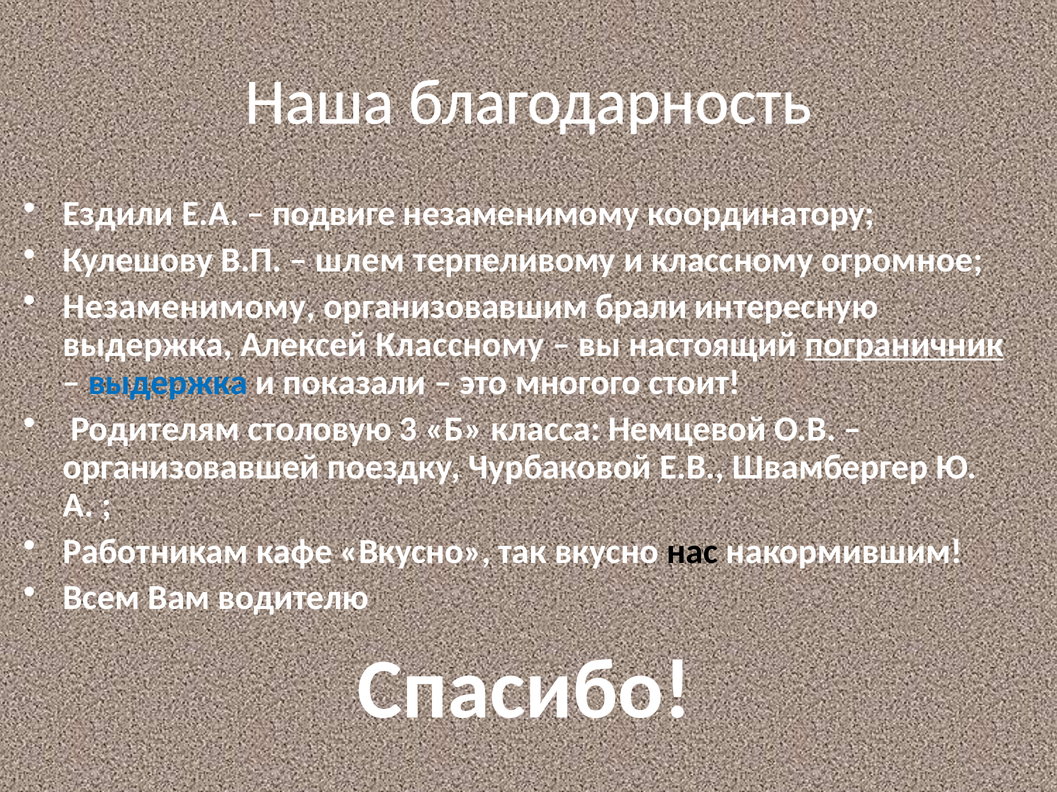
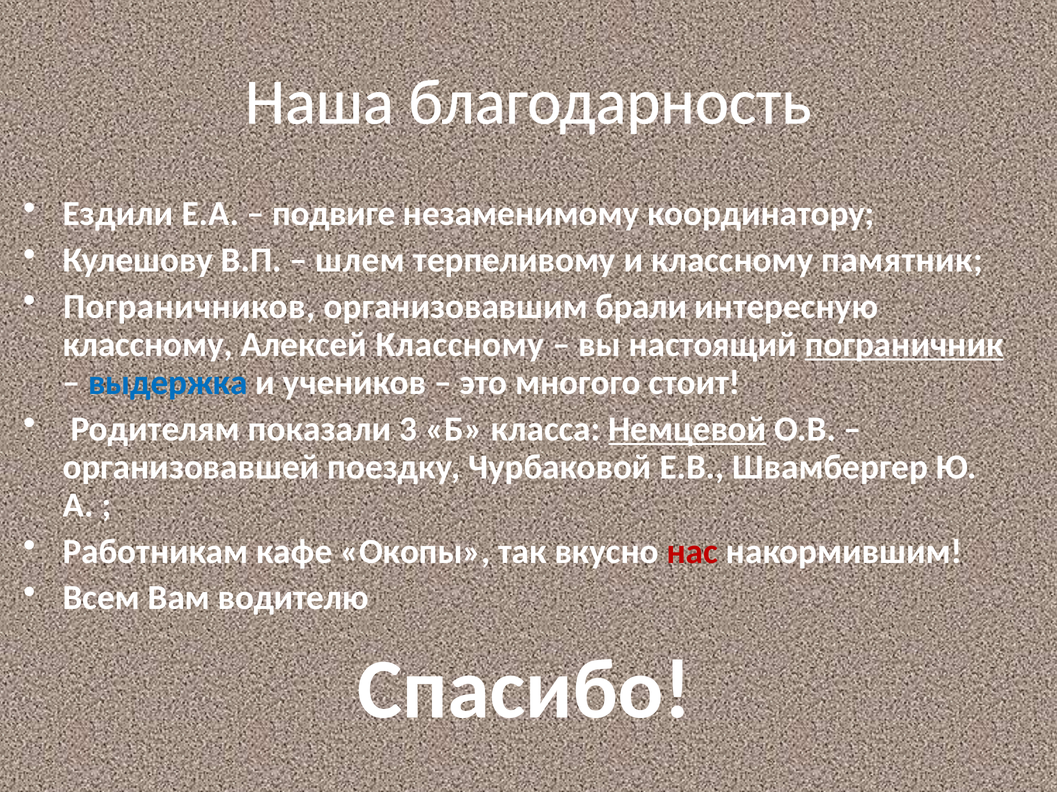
огромное: огромное -> памятник
Незаменимому at (189, 307): Незаменимому -> Пограничников
выдержка at (148, 345): выдержка -> классному
показали: показали -> учеников
столовую: столовую -> показали
Немцевой underline: none -> present
кафе Вкусно: Вкусно -> Окопы
нас colour: black -> red
